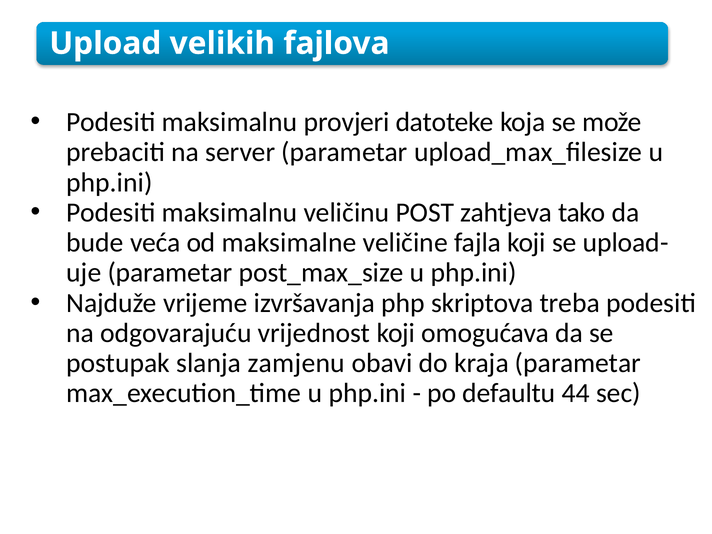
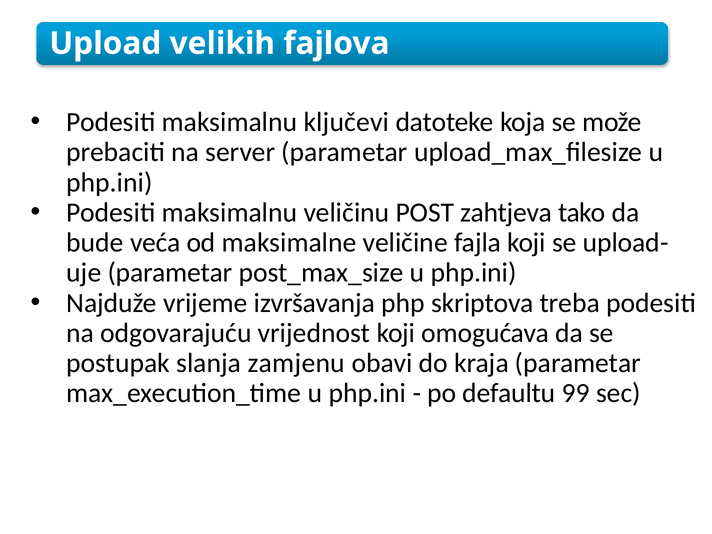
provjeri: provjeri -> ključevi
44: 44 -> 99
